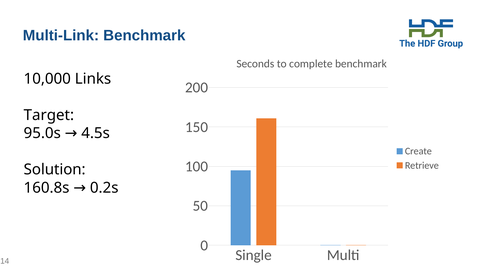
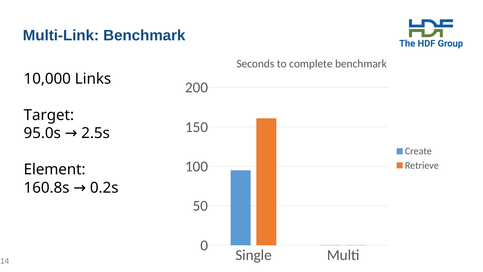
4.5s: 4.5s -> 2.5s
Solution: Solution -> Element
